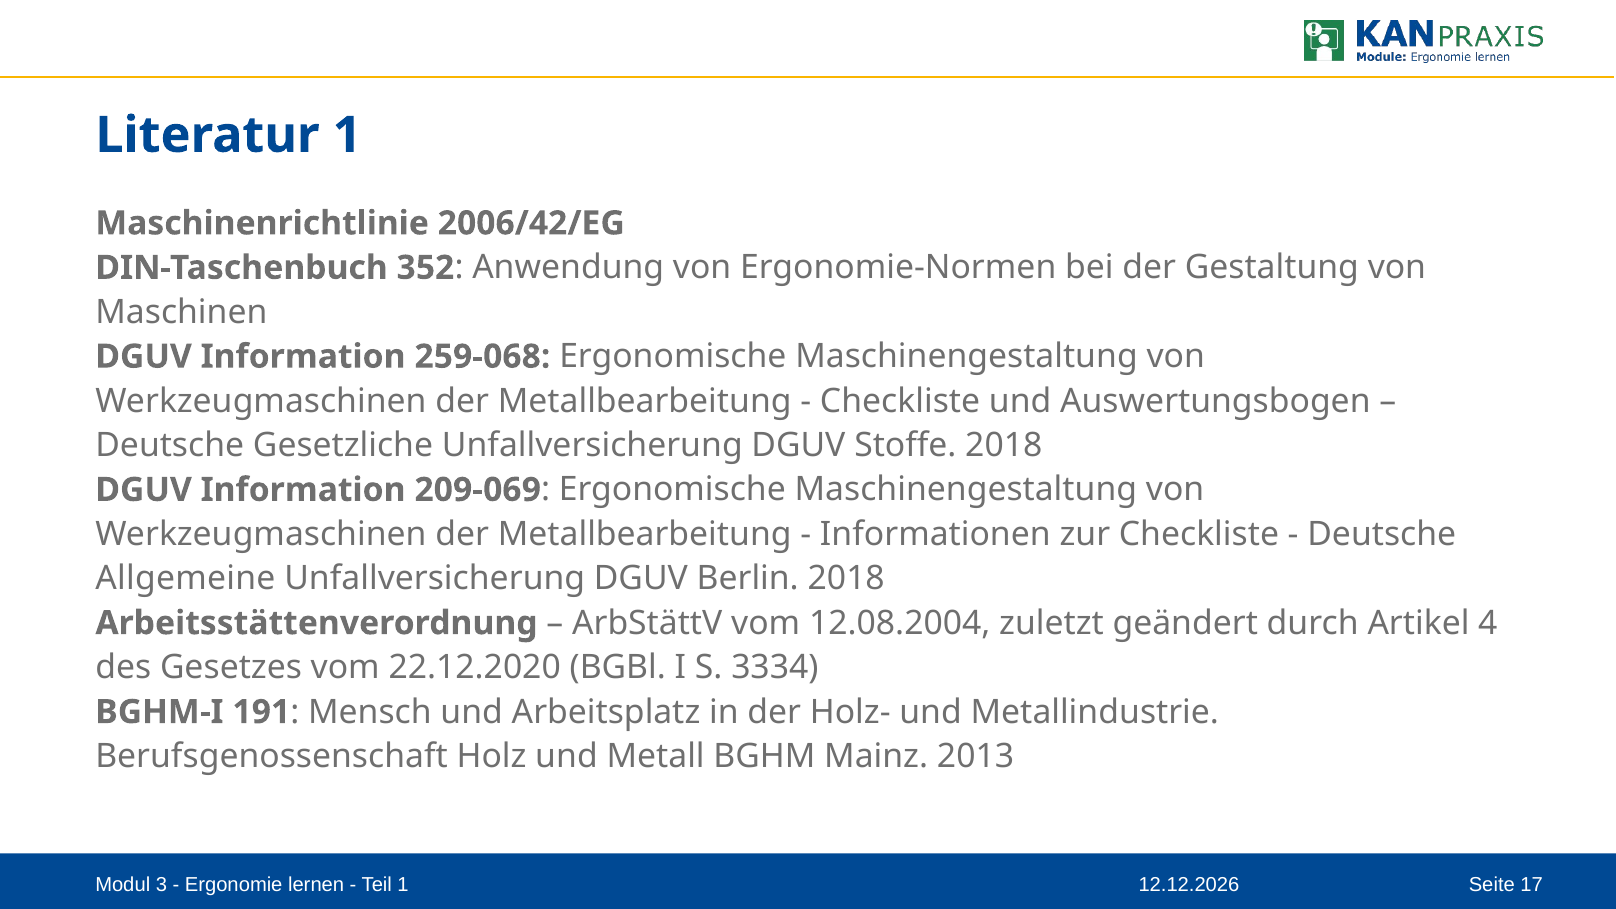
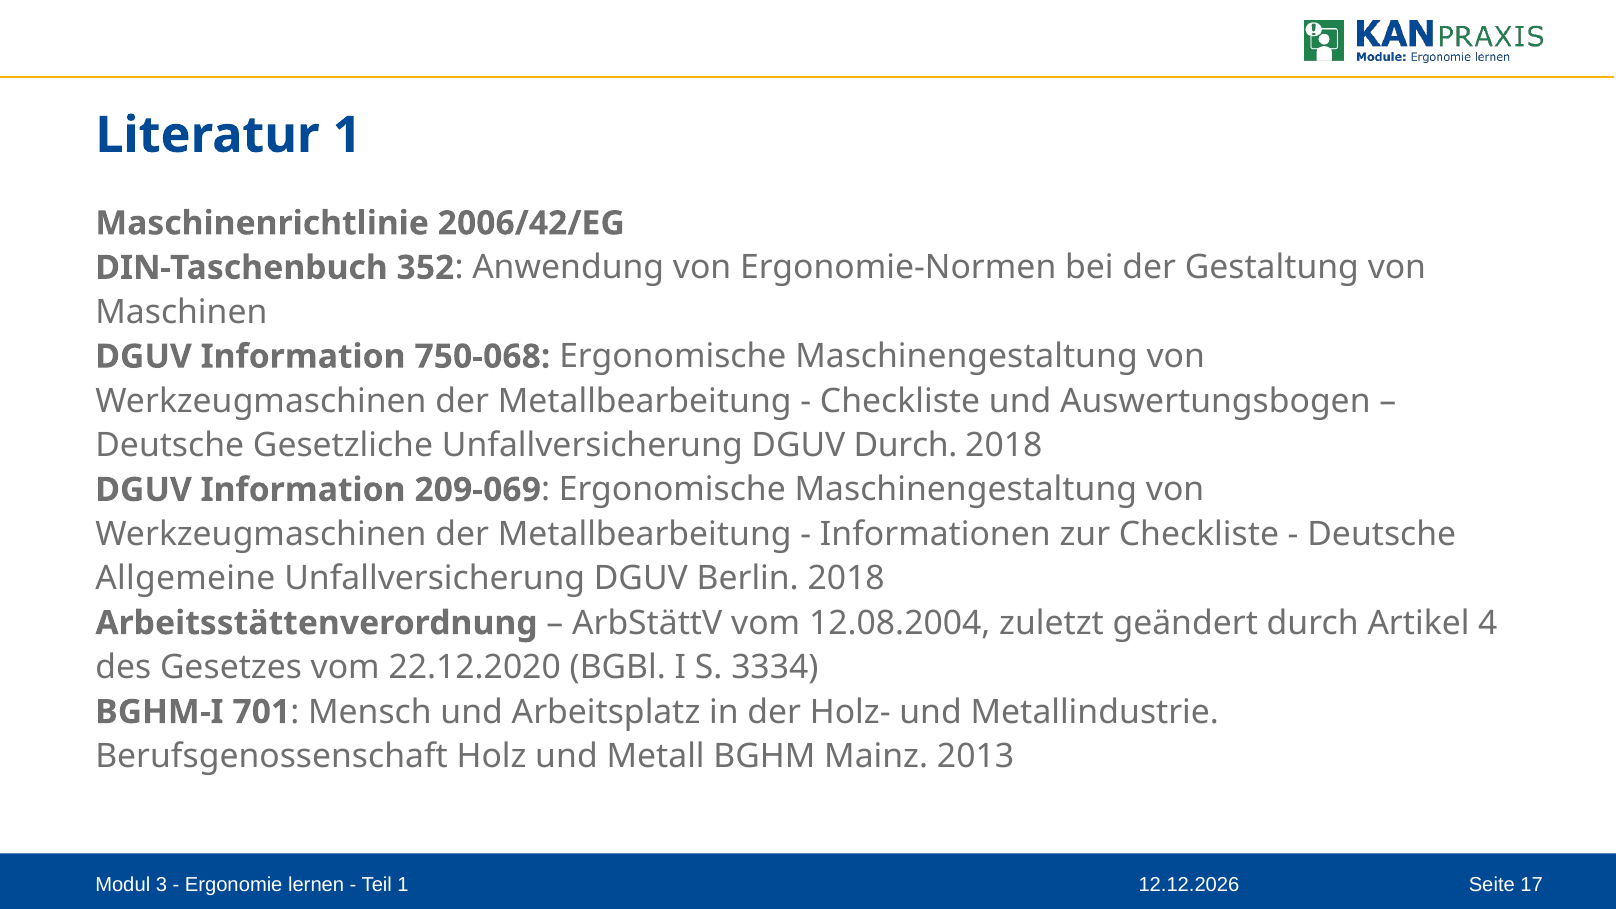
259-068: 259-068 -> 750-068
DGUV Stoffe: Stoffe -> Durch
191: 191 -> 701
